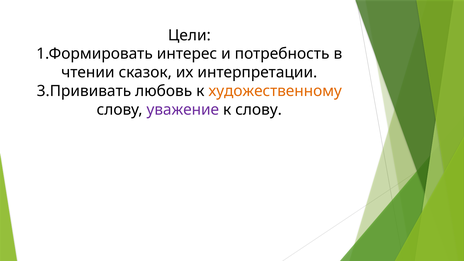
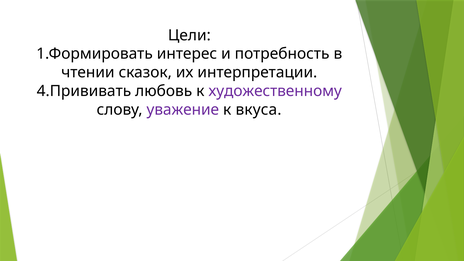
3.Прививать: 3.Прививать -> 4.Прививать
художественному colour: orange -> purple
к слову: слову -> вкуса
